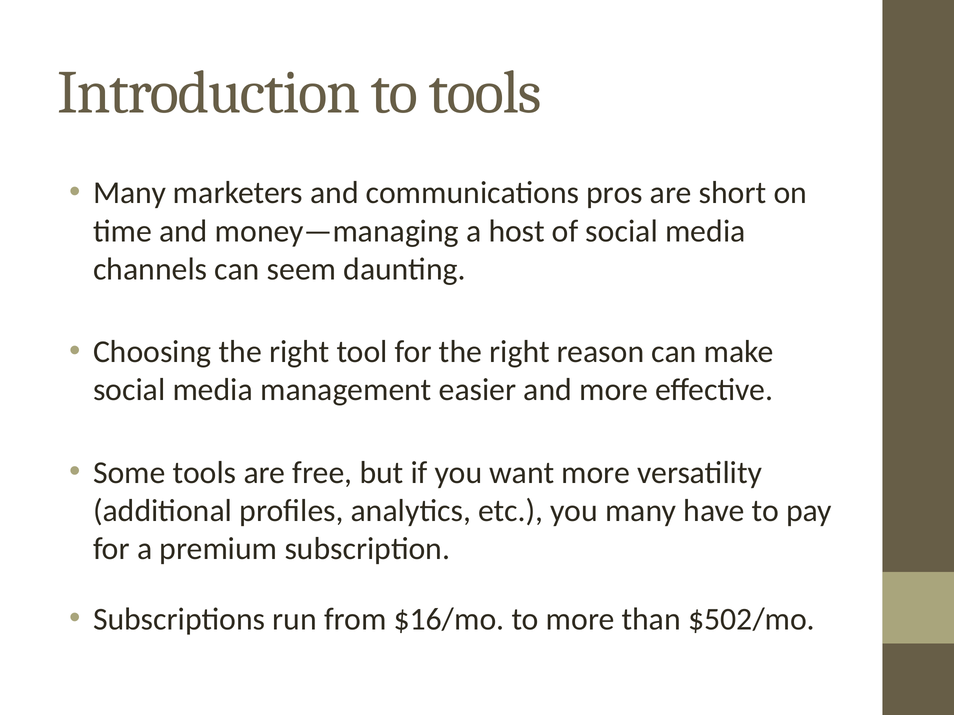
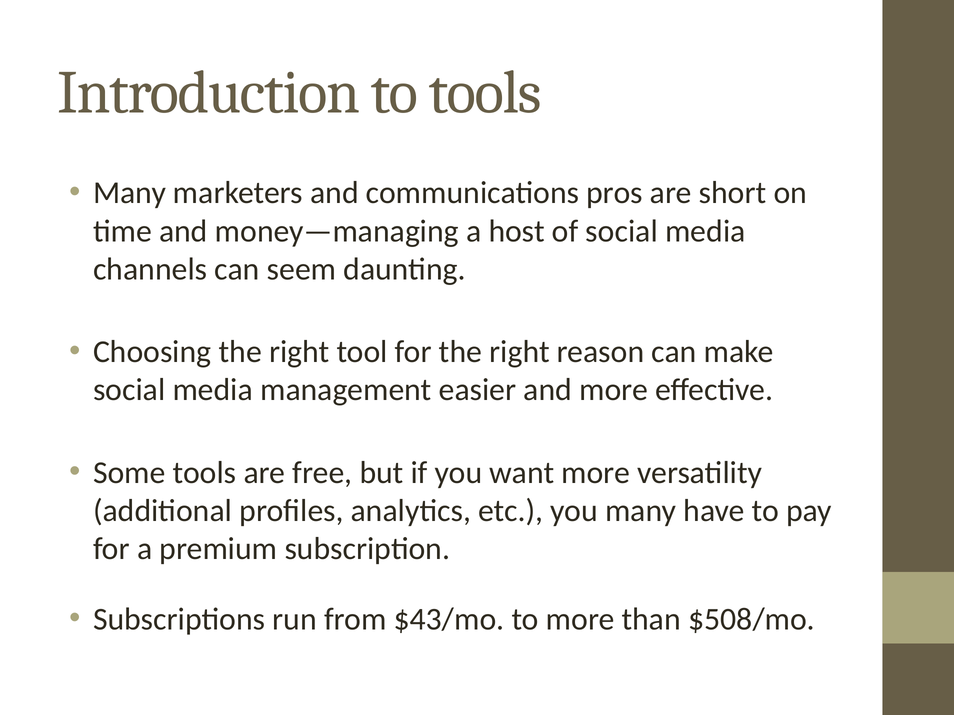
$16/mo: $16/mo -> $43/mo
$502/mo: $502/mo -> $508/mo
